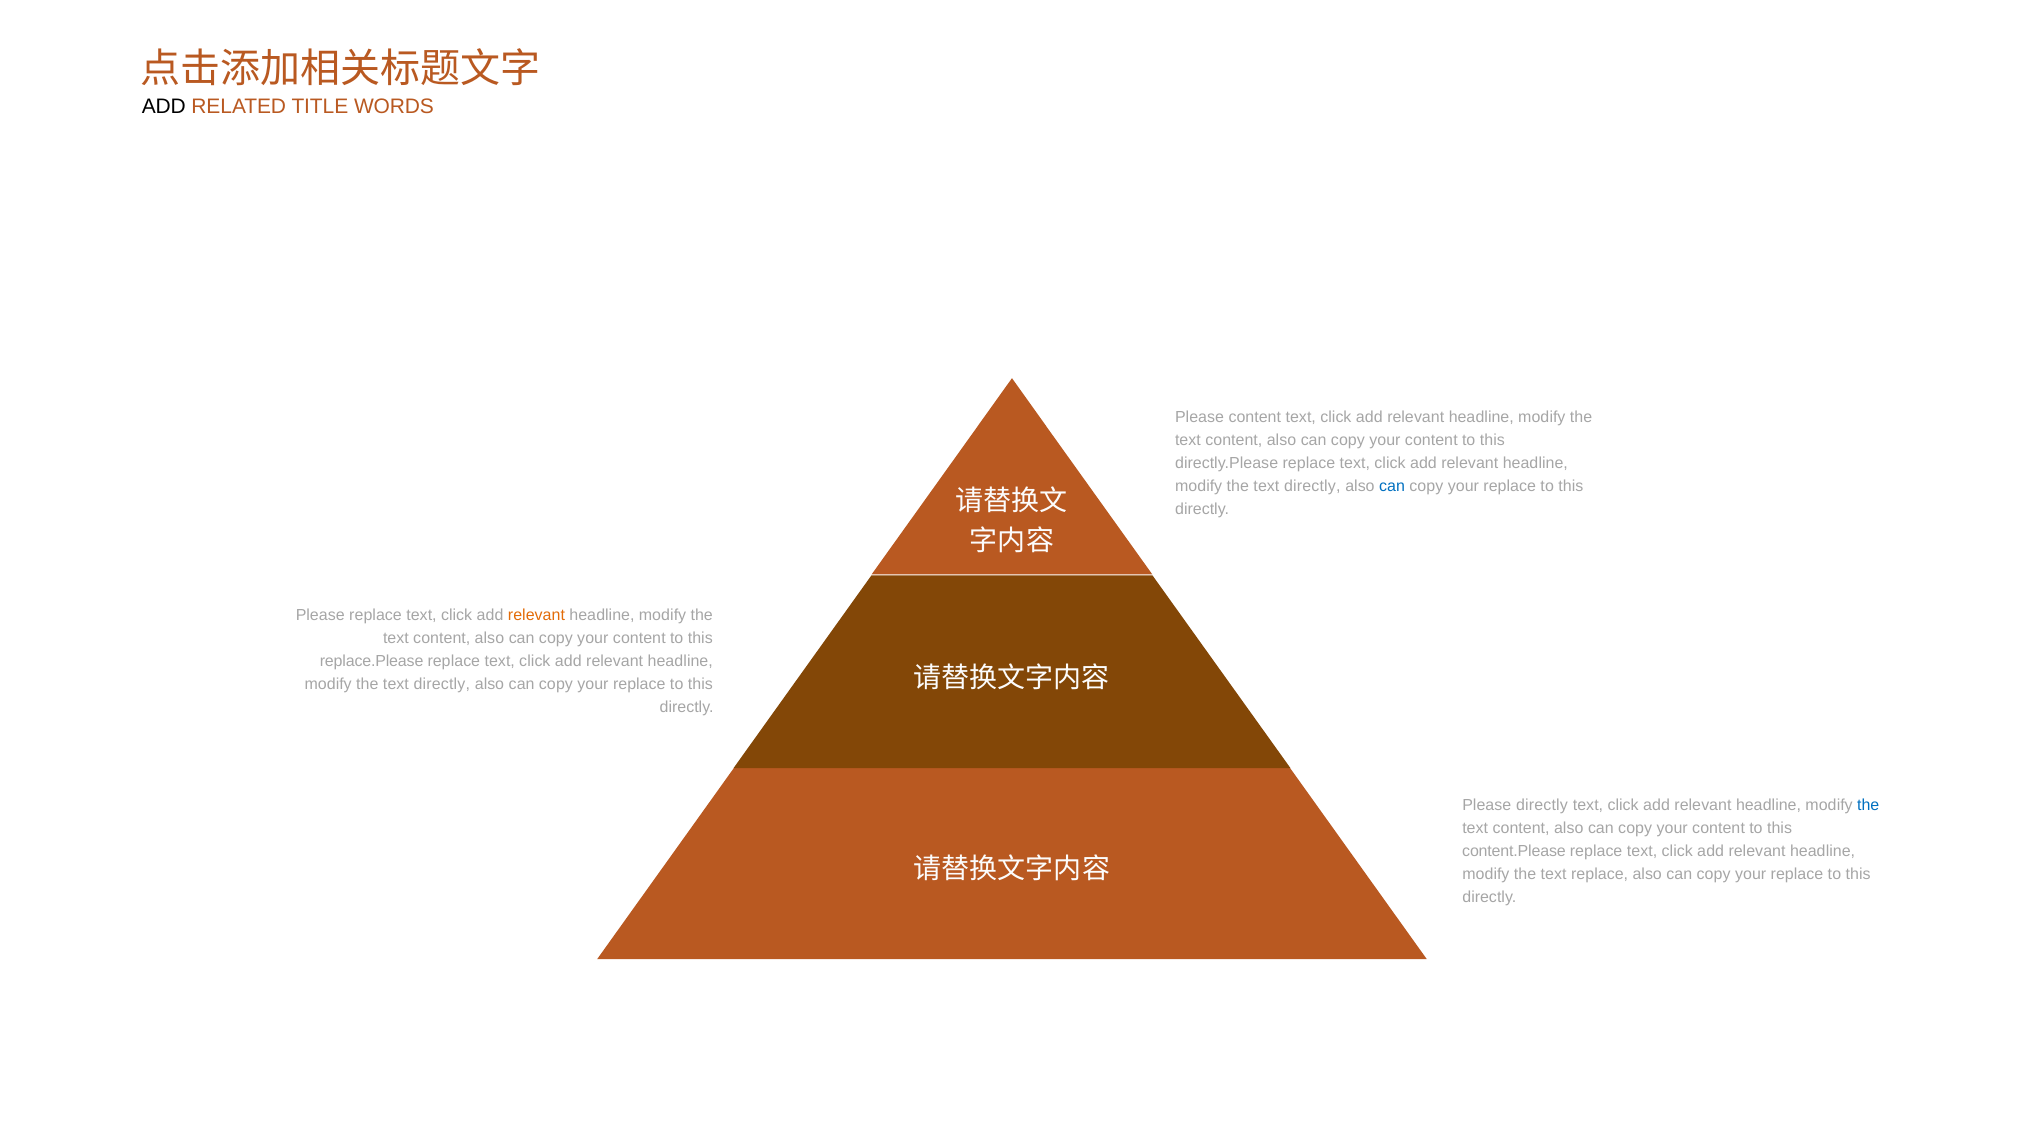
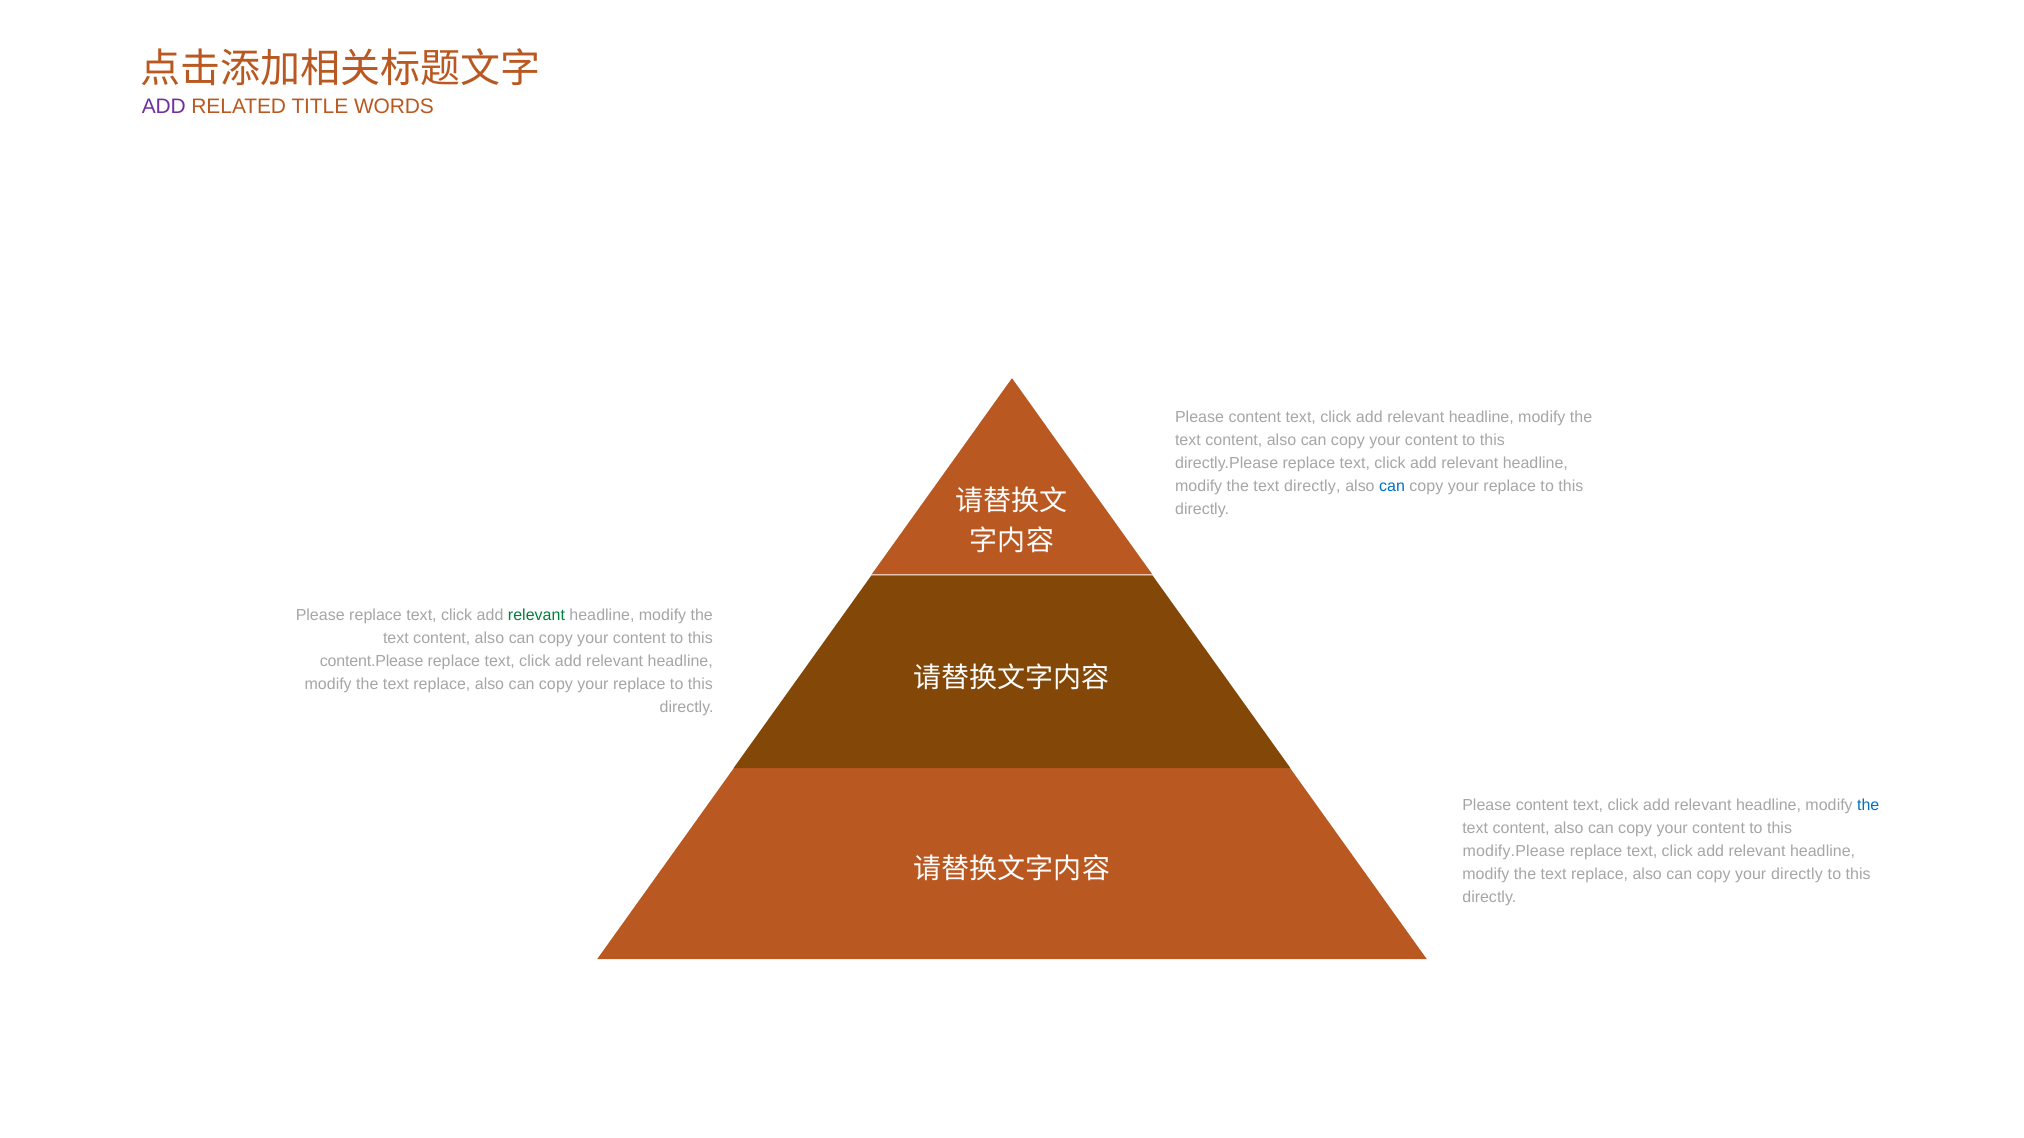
ADD at (164, 106) colour: black -> purple
relevant at (536, 616) colour: orange -> green
replace.Please: replace.Please -> content.Please
directly at (442, 685): directly -> replace
directly at (1542, 806): directly -> content
content.Please: content.Please -> modify.Please
replace at (1797, 875): replace -> directly
